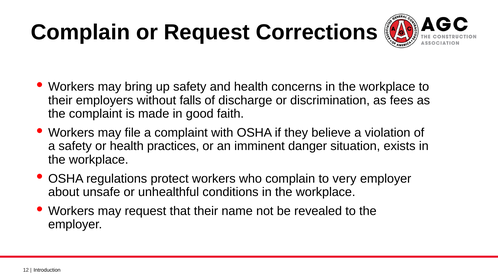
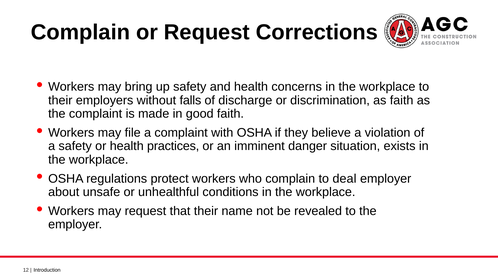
as fees: fees -> faith
very: very -> deal
